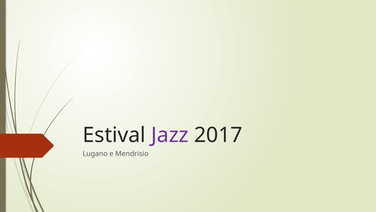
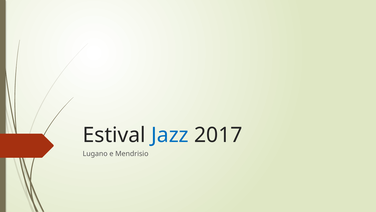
Jazz colour: purple -> blue
